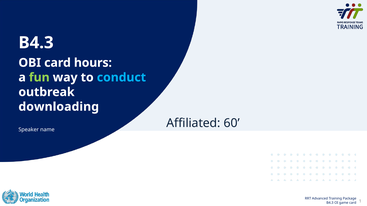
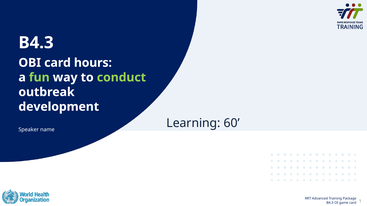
conduct colour: light blue -> light green
downloading: downloading -> development
Affiliated: Affiliated -> Learning
